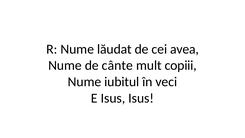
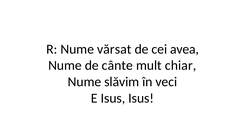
lăudat: lăudat -> vărsat
copiii: copiii -> chiar
iubitul: iubitul -> slăvim
